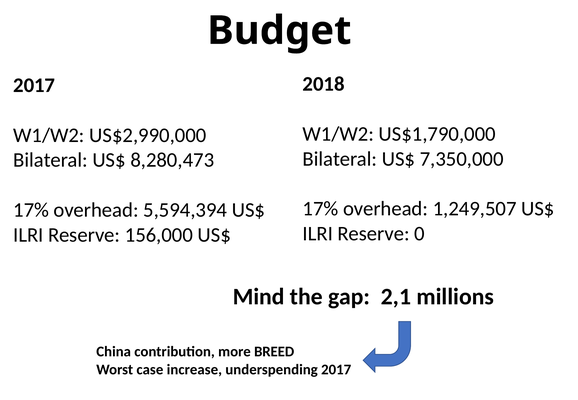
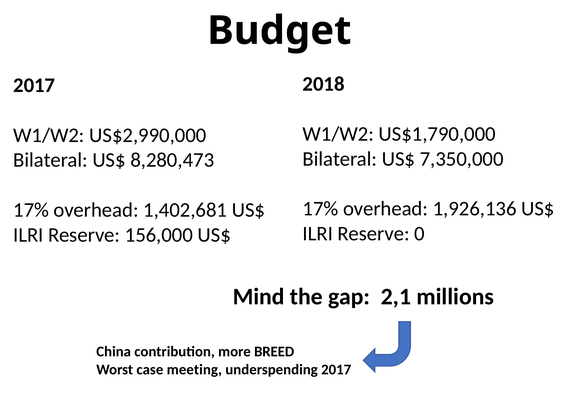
1,249,507: 1,249,507 -> 1,926,136
5,594,394: 5,594,394 -> 1,402,681
increase: increase -> meeting
